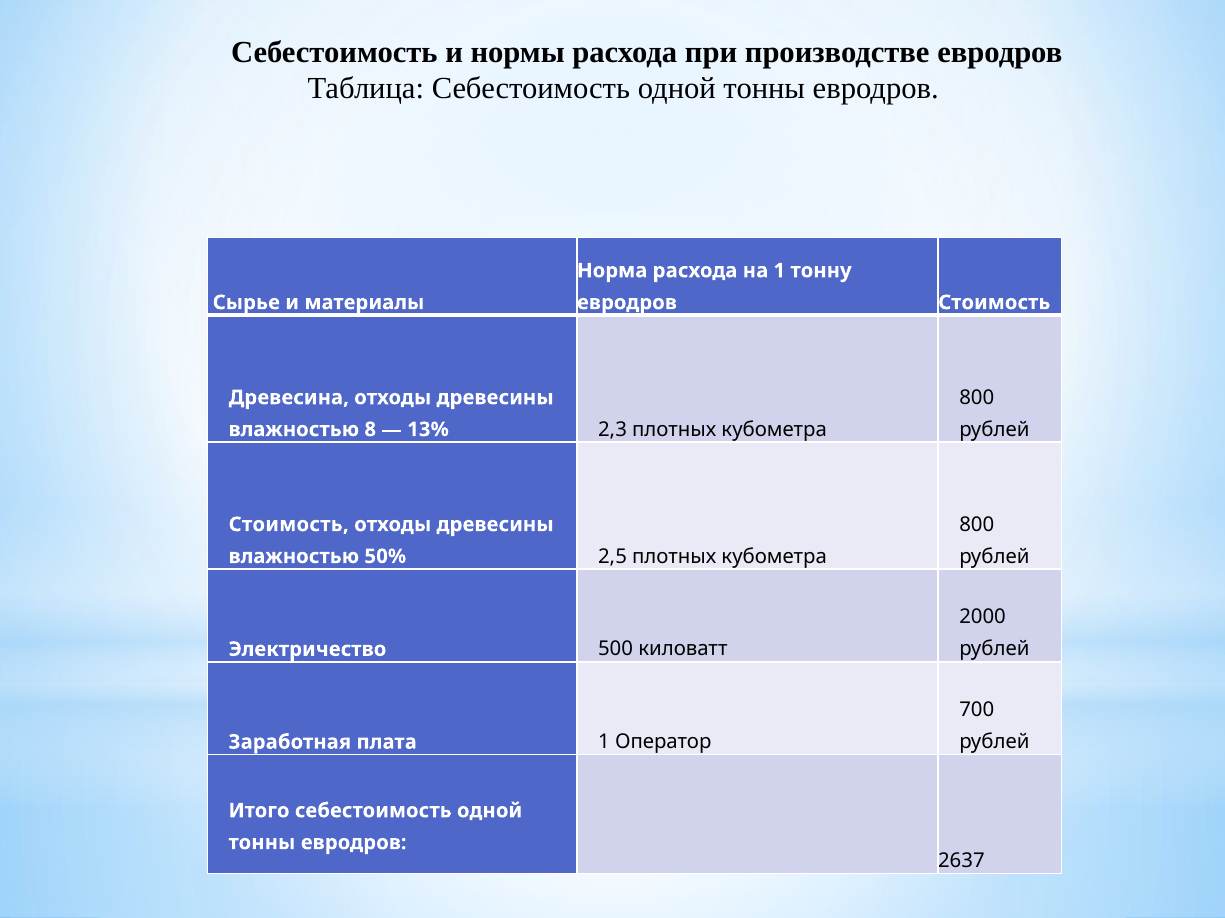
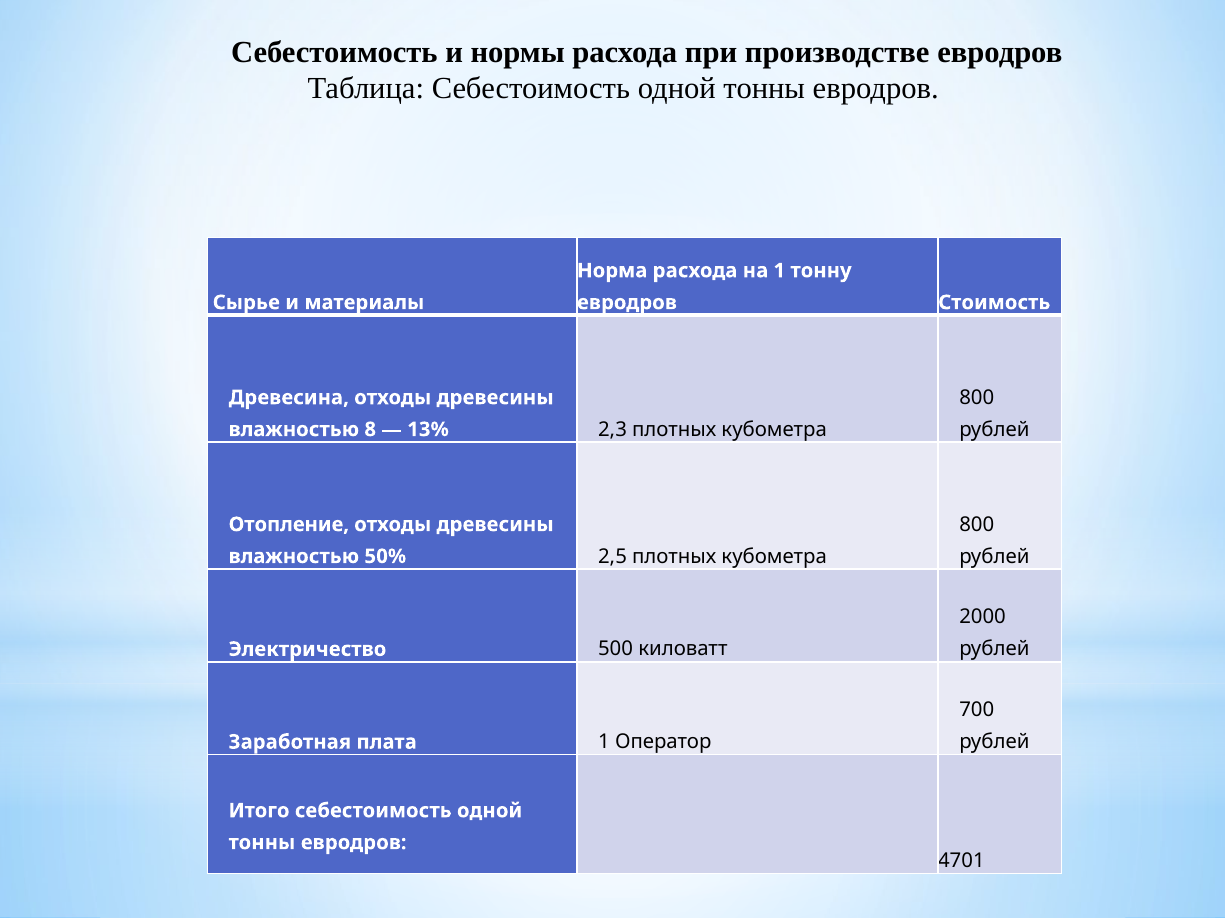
Стоимость at (289, 525): Стоимость -> Отопление
2637: 2637 -> 4701
